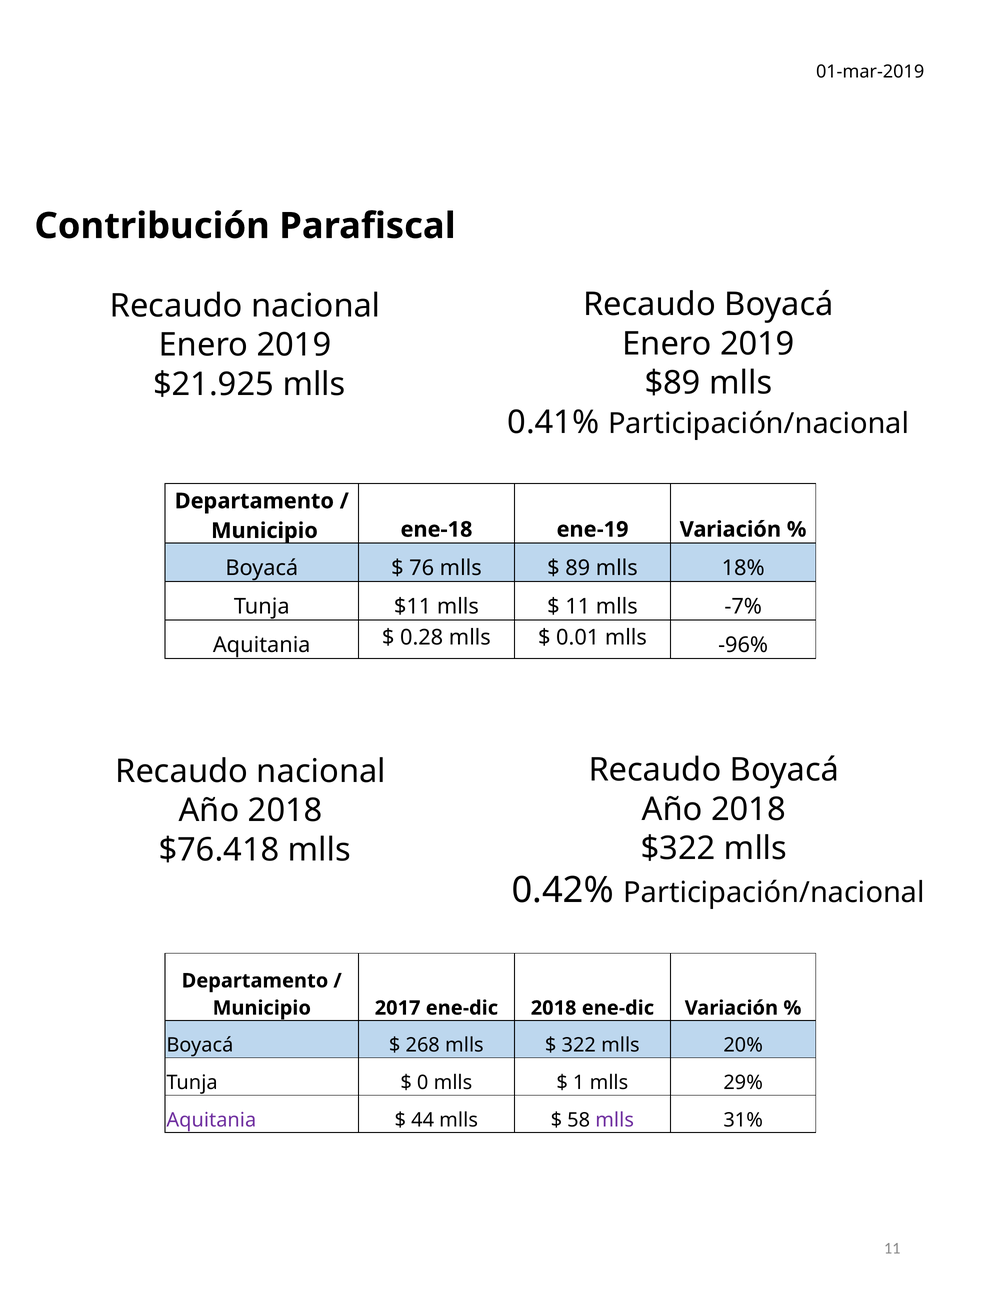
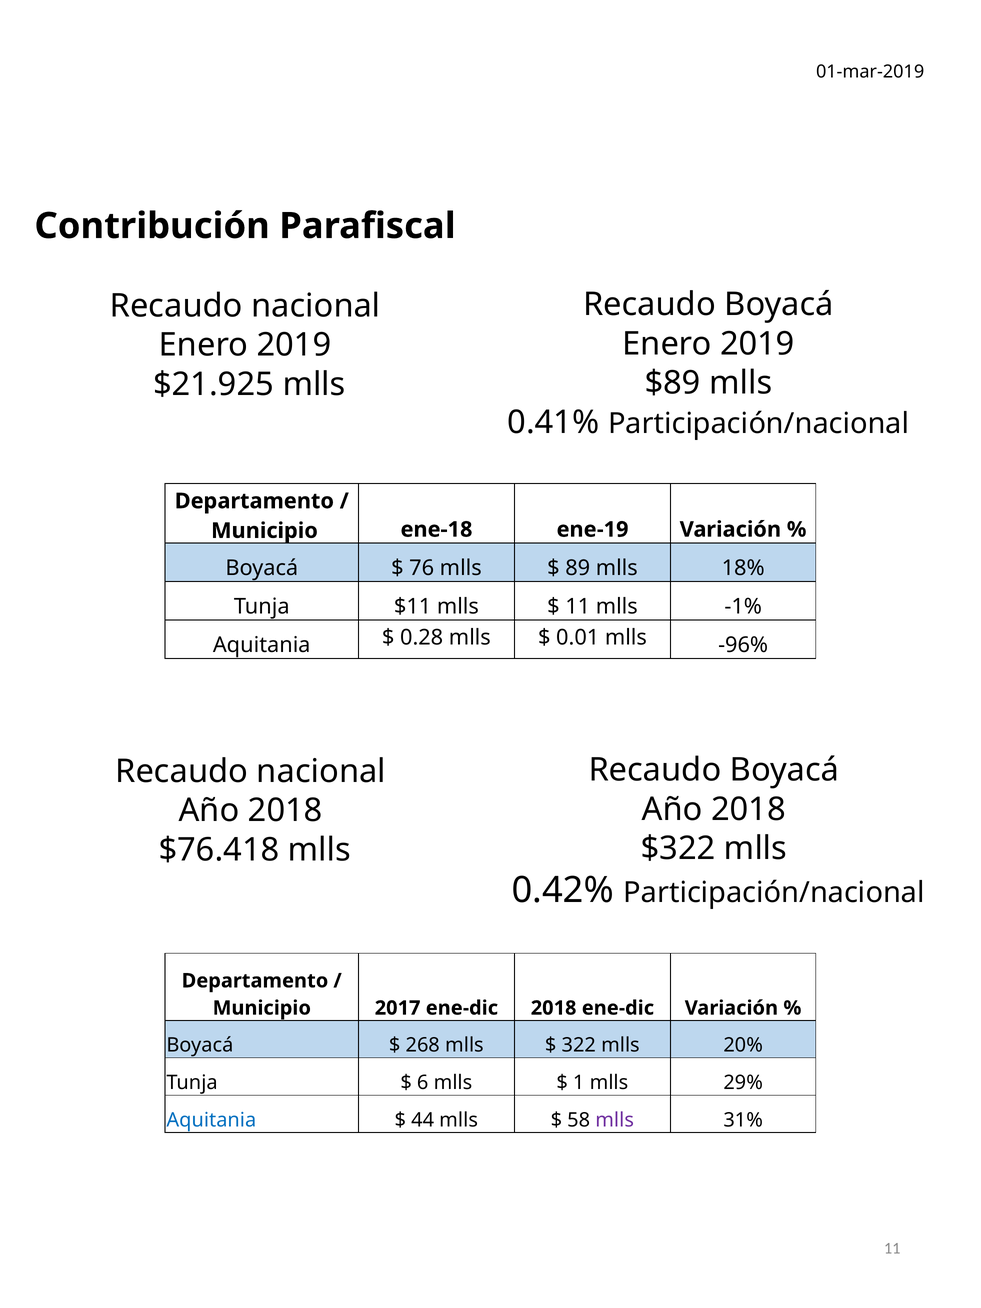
-7%: -7% -> -1%
0: 0 -> 6
Aquitania at (211, 1120) colour: purple -> blue
